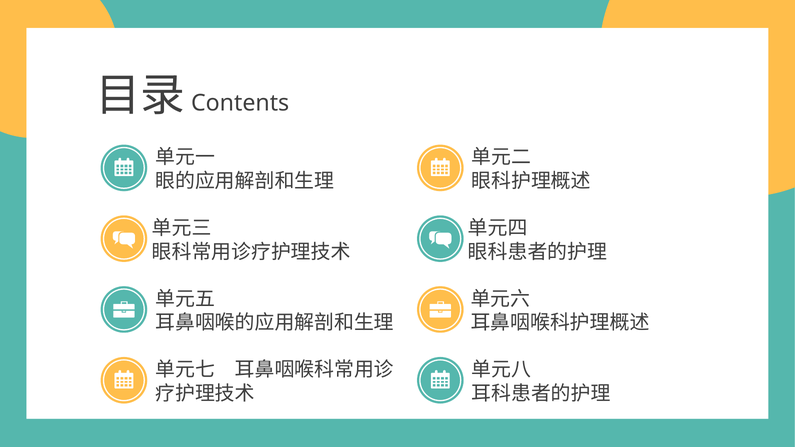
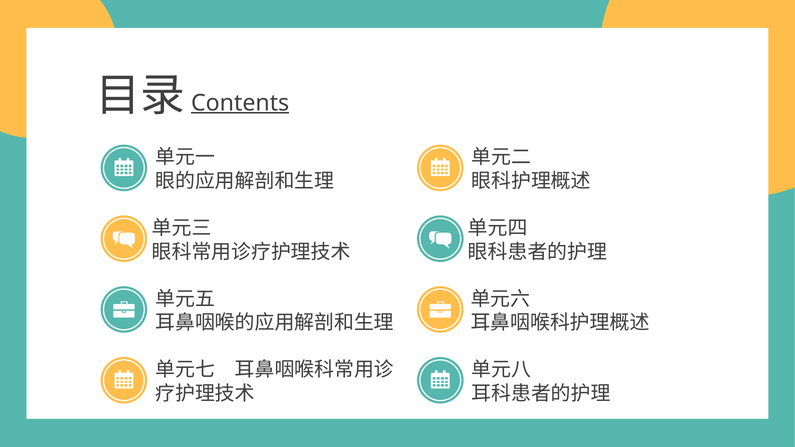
Contents underline: none -> present
